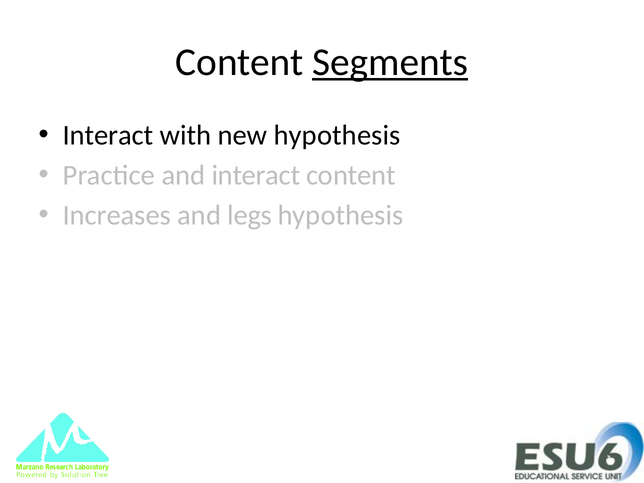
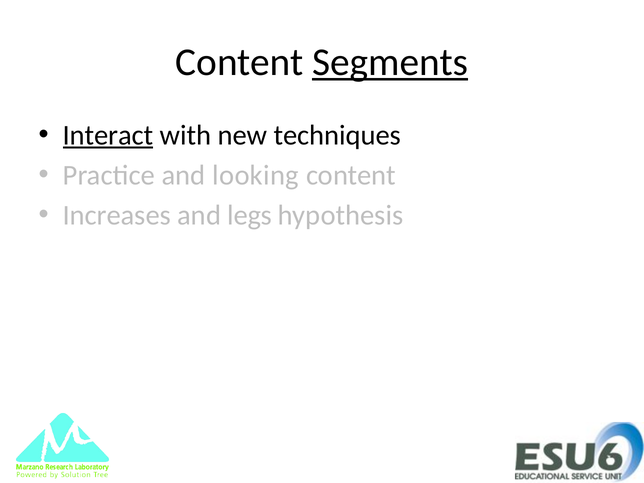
Interact at (108, 135) underline: none -> present
new hypothesis: hypothesis -> techniques
and interact: interact -> looking
